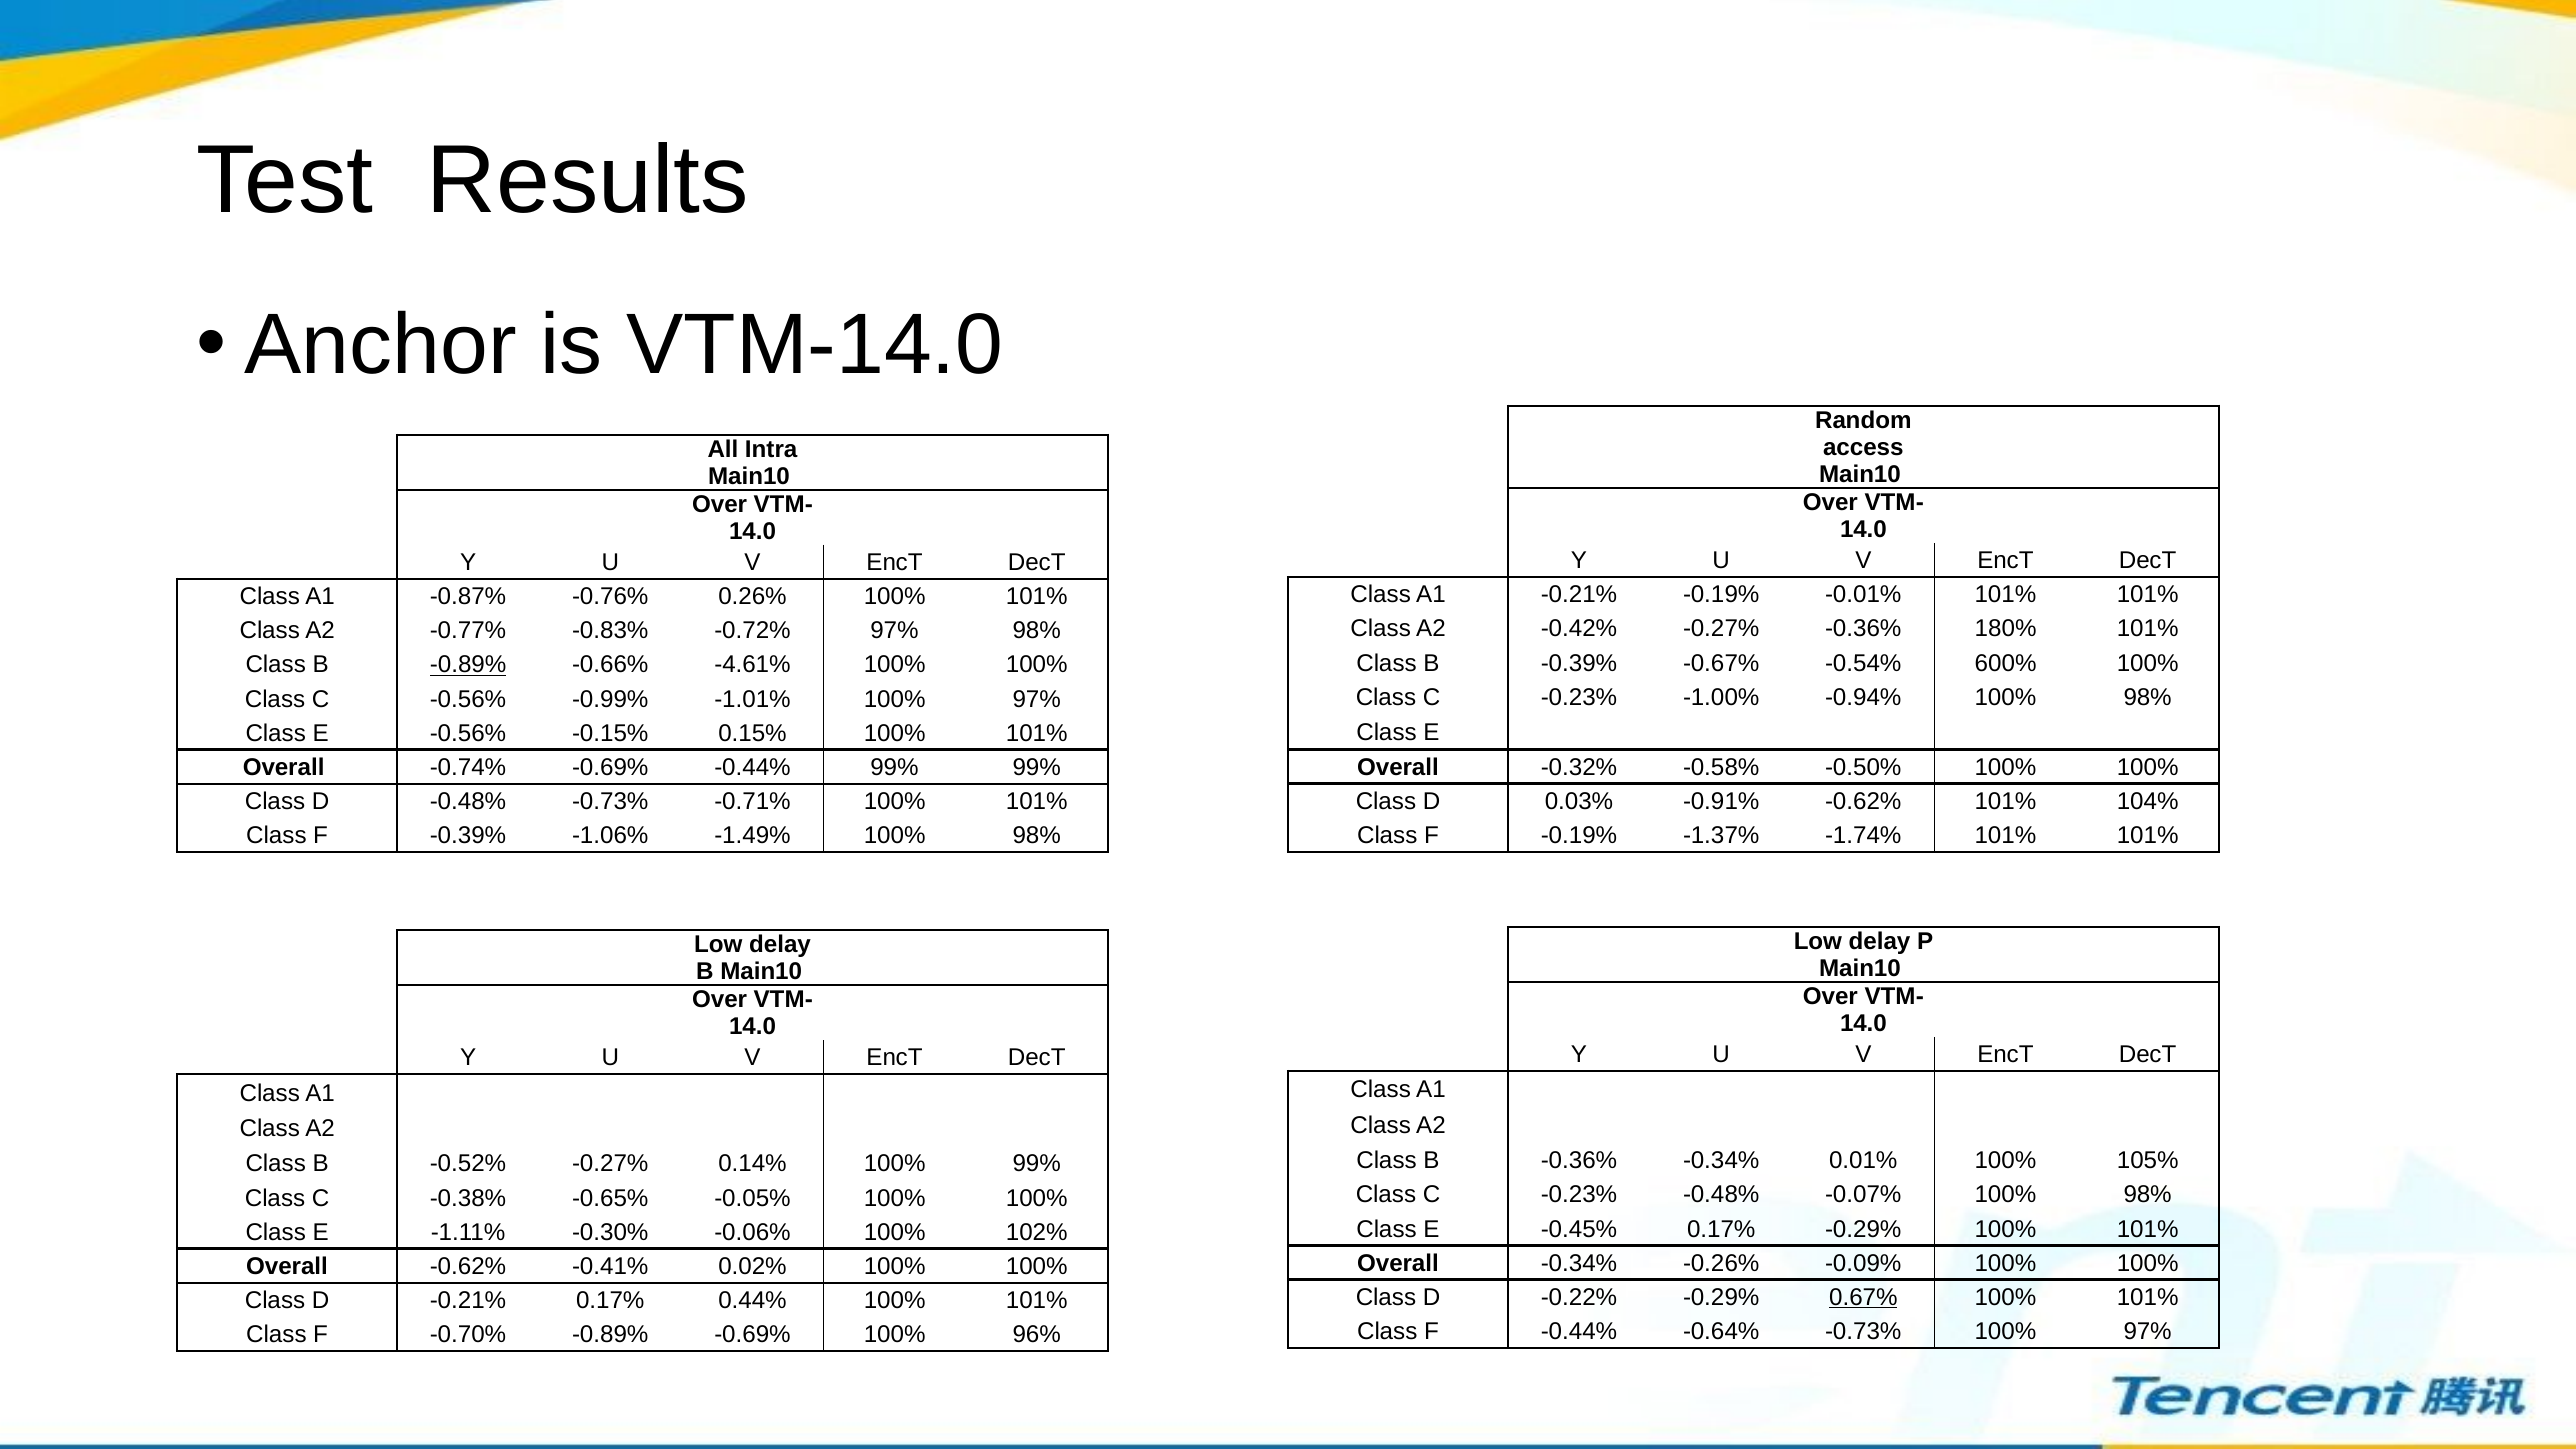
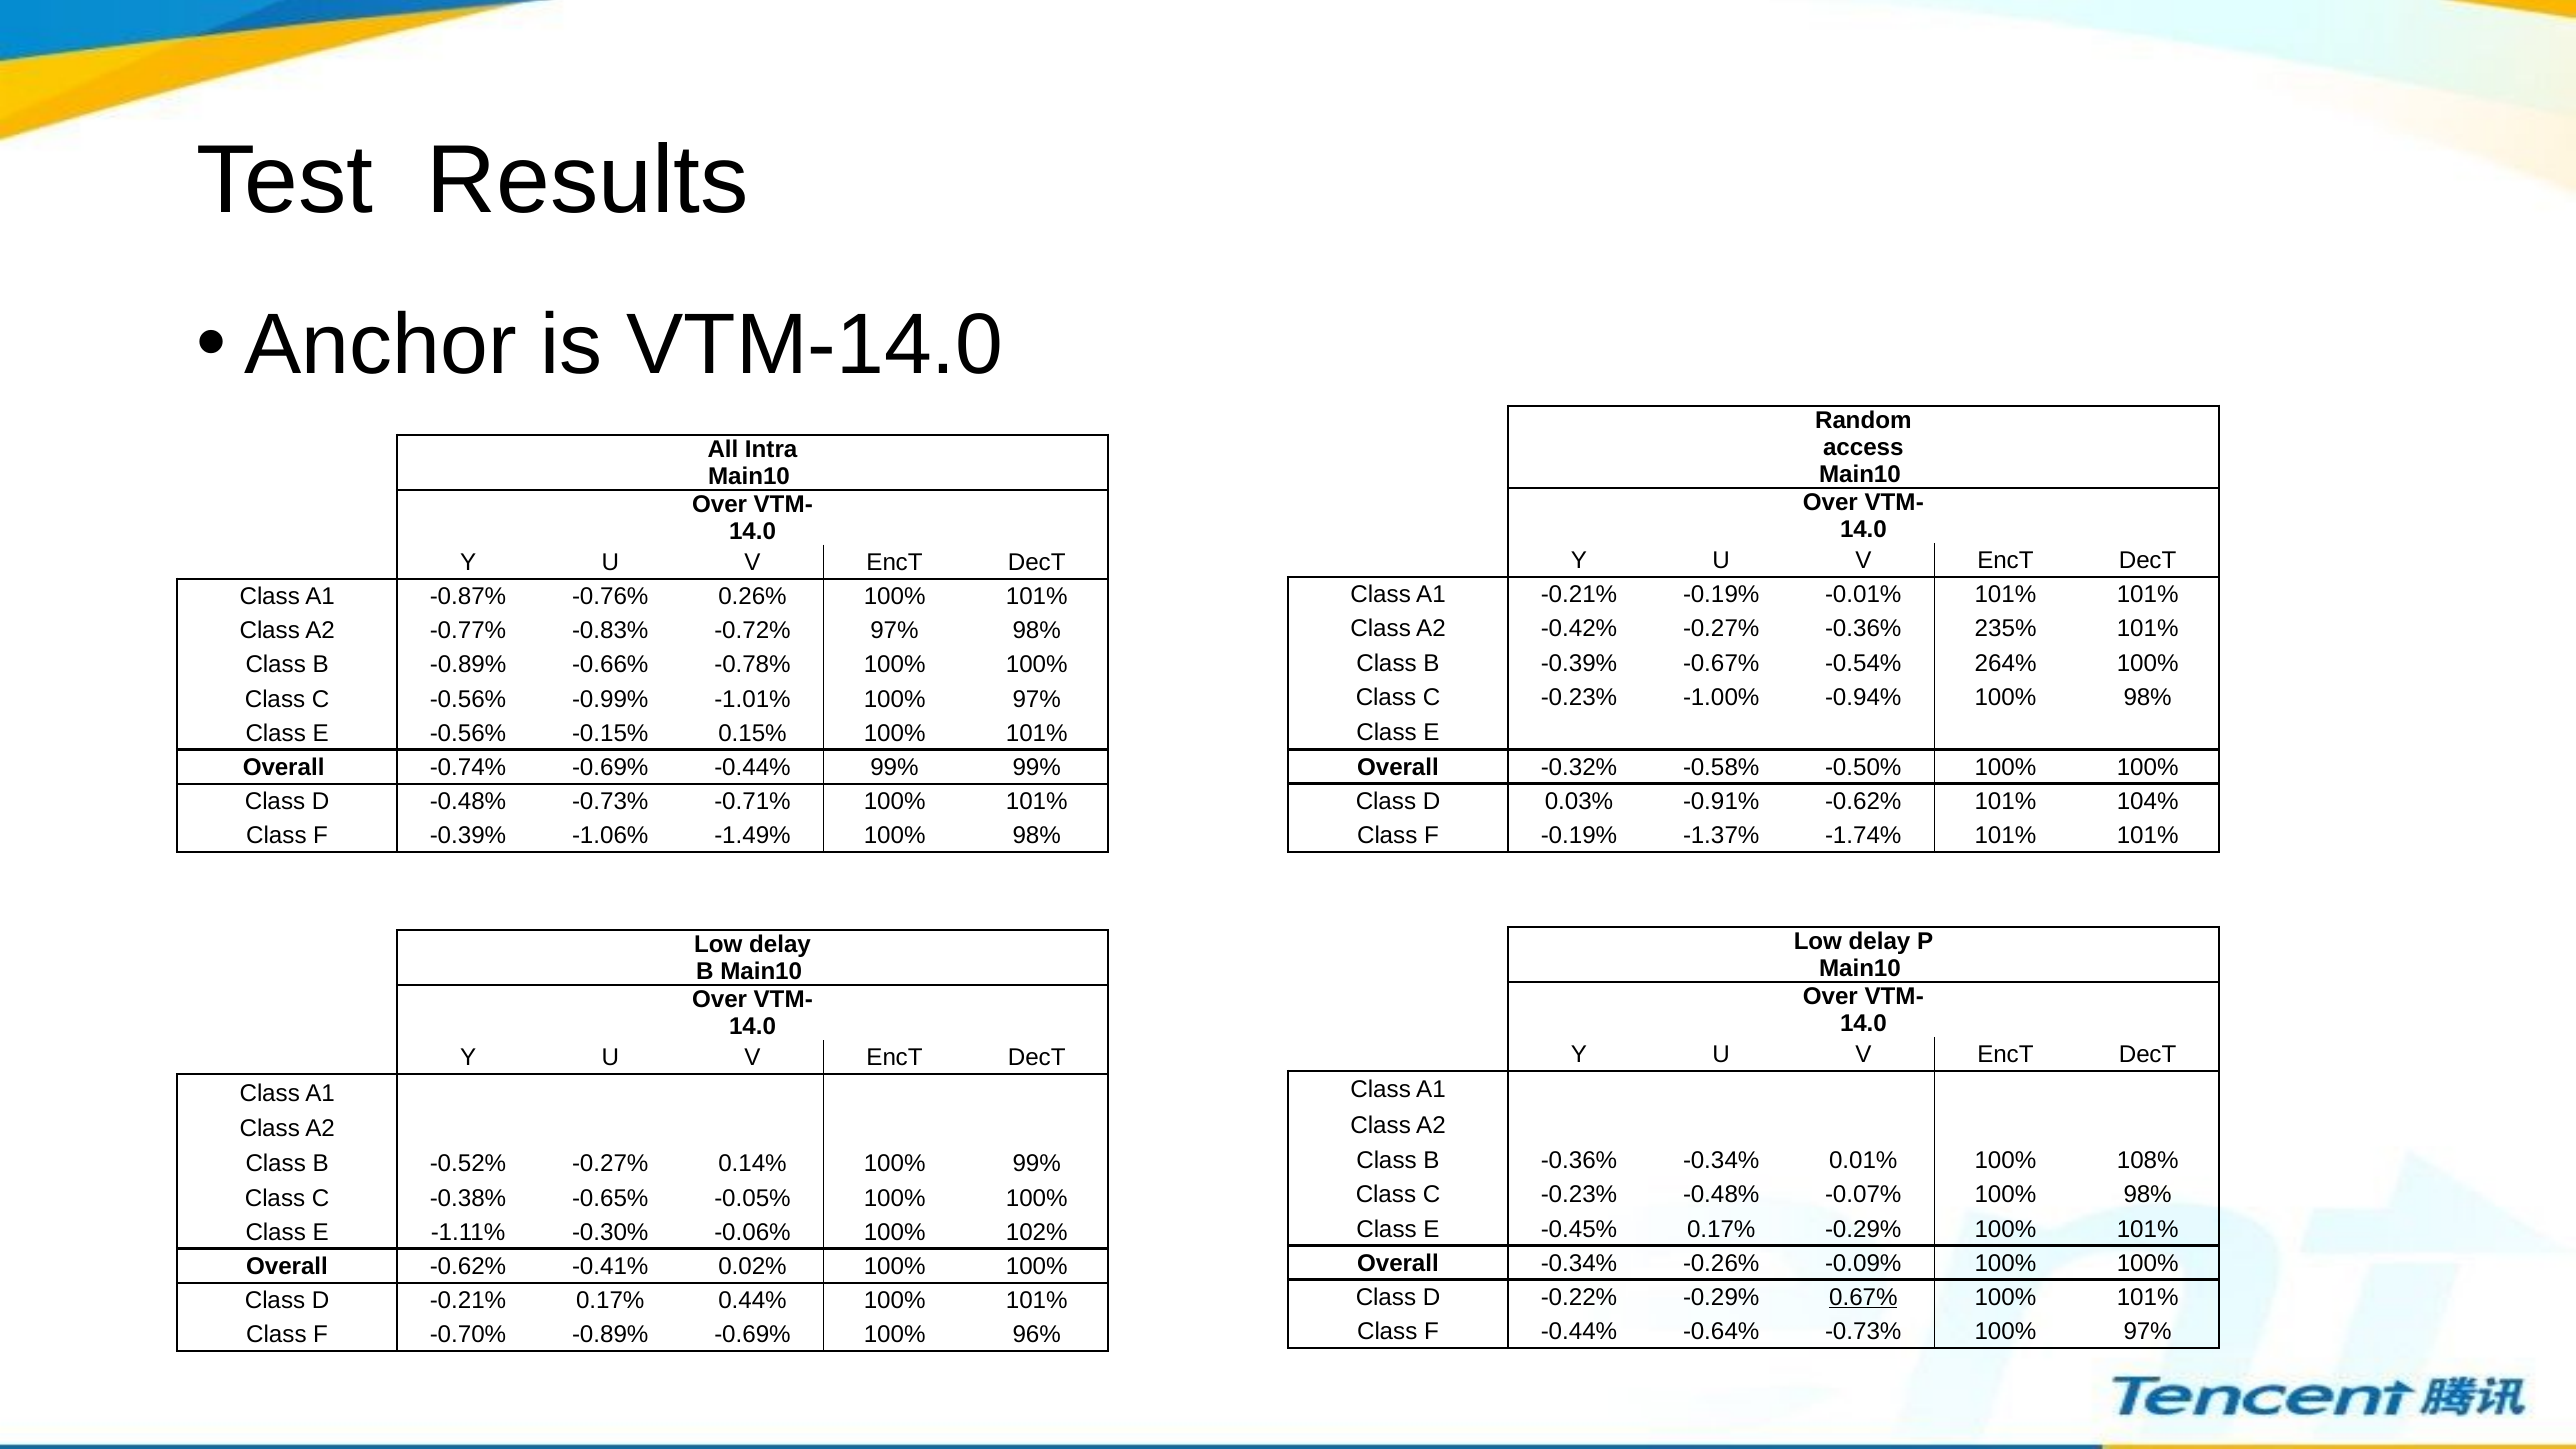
180%: 180% -> 235%
600%: 600% -> 264%
-0.89% at (468, 665) underline: present -> none
-4.61%: -4.61% -> -0.78%
105%: 105% -> 108%
